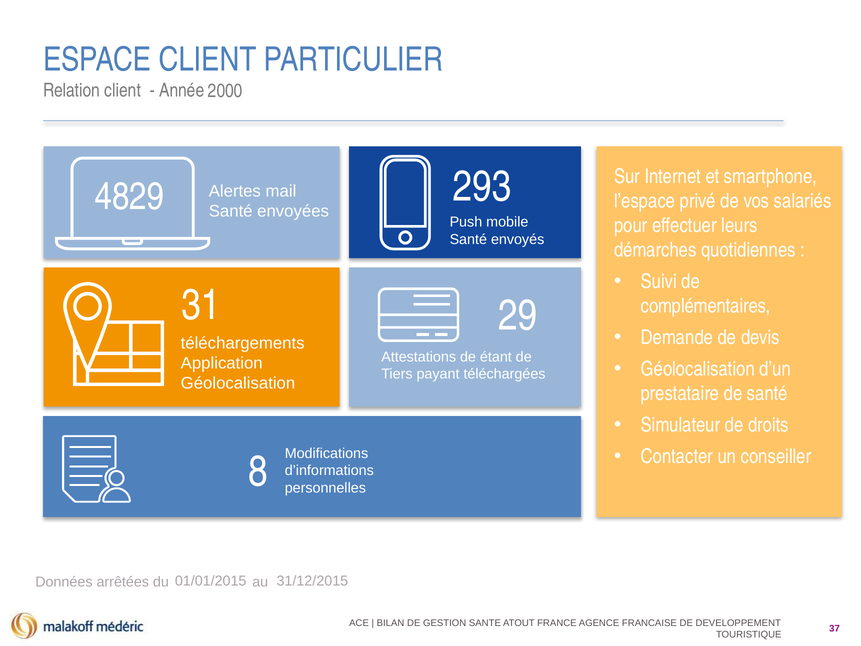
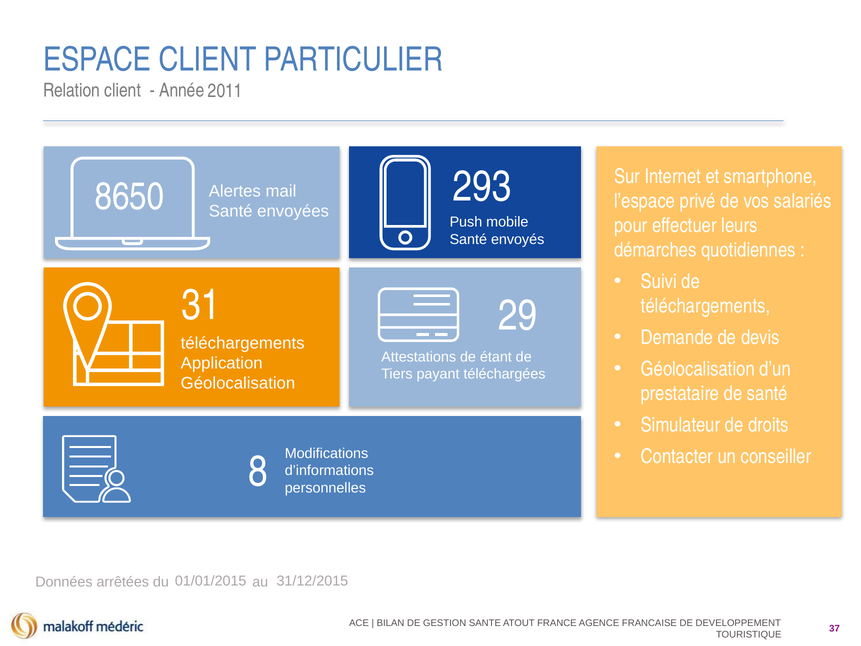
2000: 2000 -> 2011
4829: 4829 -> 8650
complémentaires at (706, 306): complémentaires -> téléchargements
